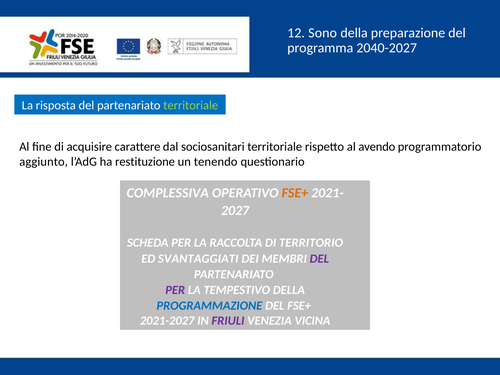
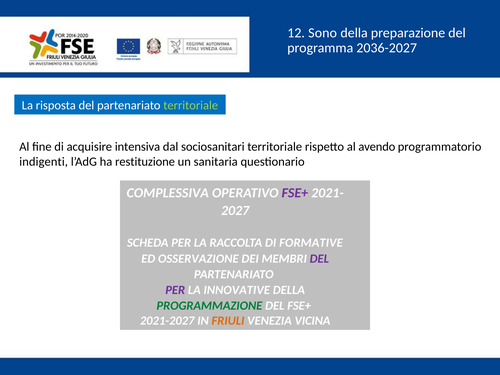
2040-2027: 2040-2027 -> 2036-2027
carattere: carattere -> intensiva
aggiunto: aggiunto -> indigenti
tenendo: tenendo -> sanitaria
FSE+ at (295, 193) colour: orange -> purple
TERRITORIO: TERRITORIO -> FORMATIVE
SVANTAGGIATI: SVANTAGGIATI -> OSSERVAZIONE
TEMPESTIVO: TEMPESTIVO -> INNOVATIVE
PROGRAMMAZIONE colour: blue -> green
FRIULI colour: purple -> orange
